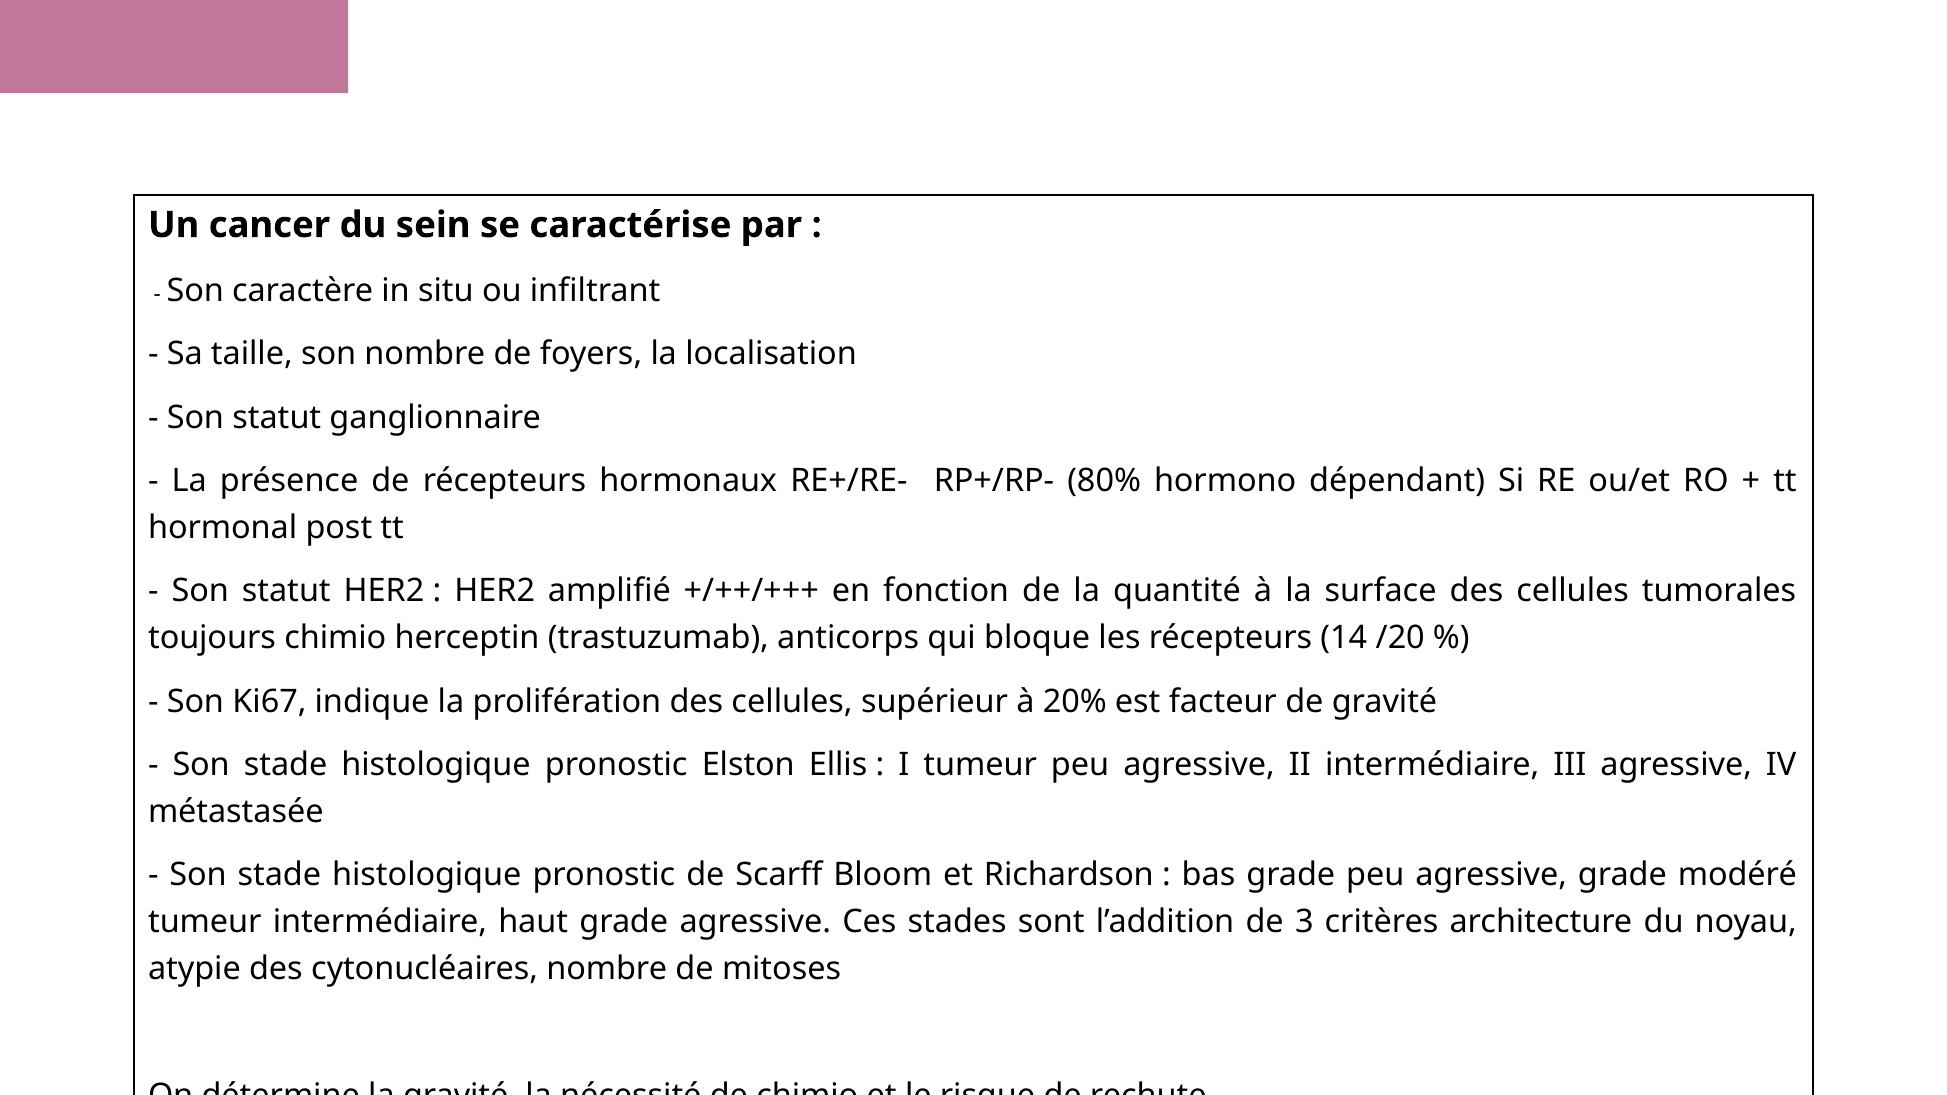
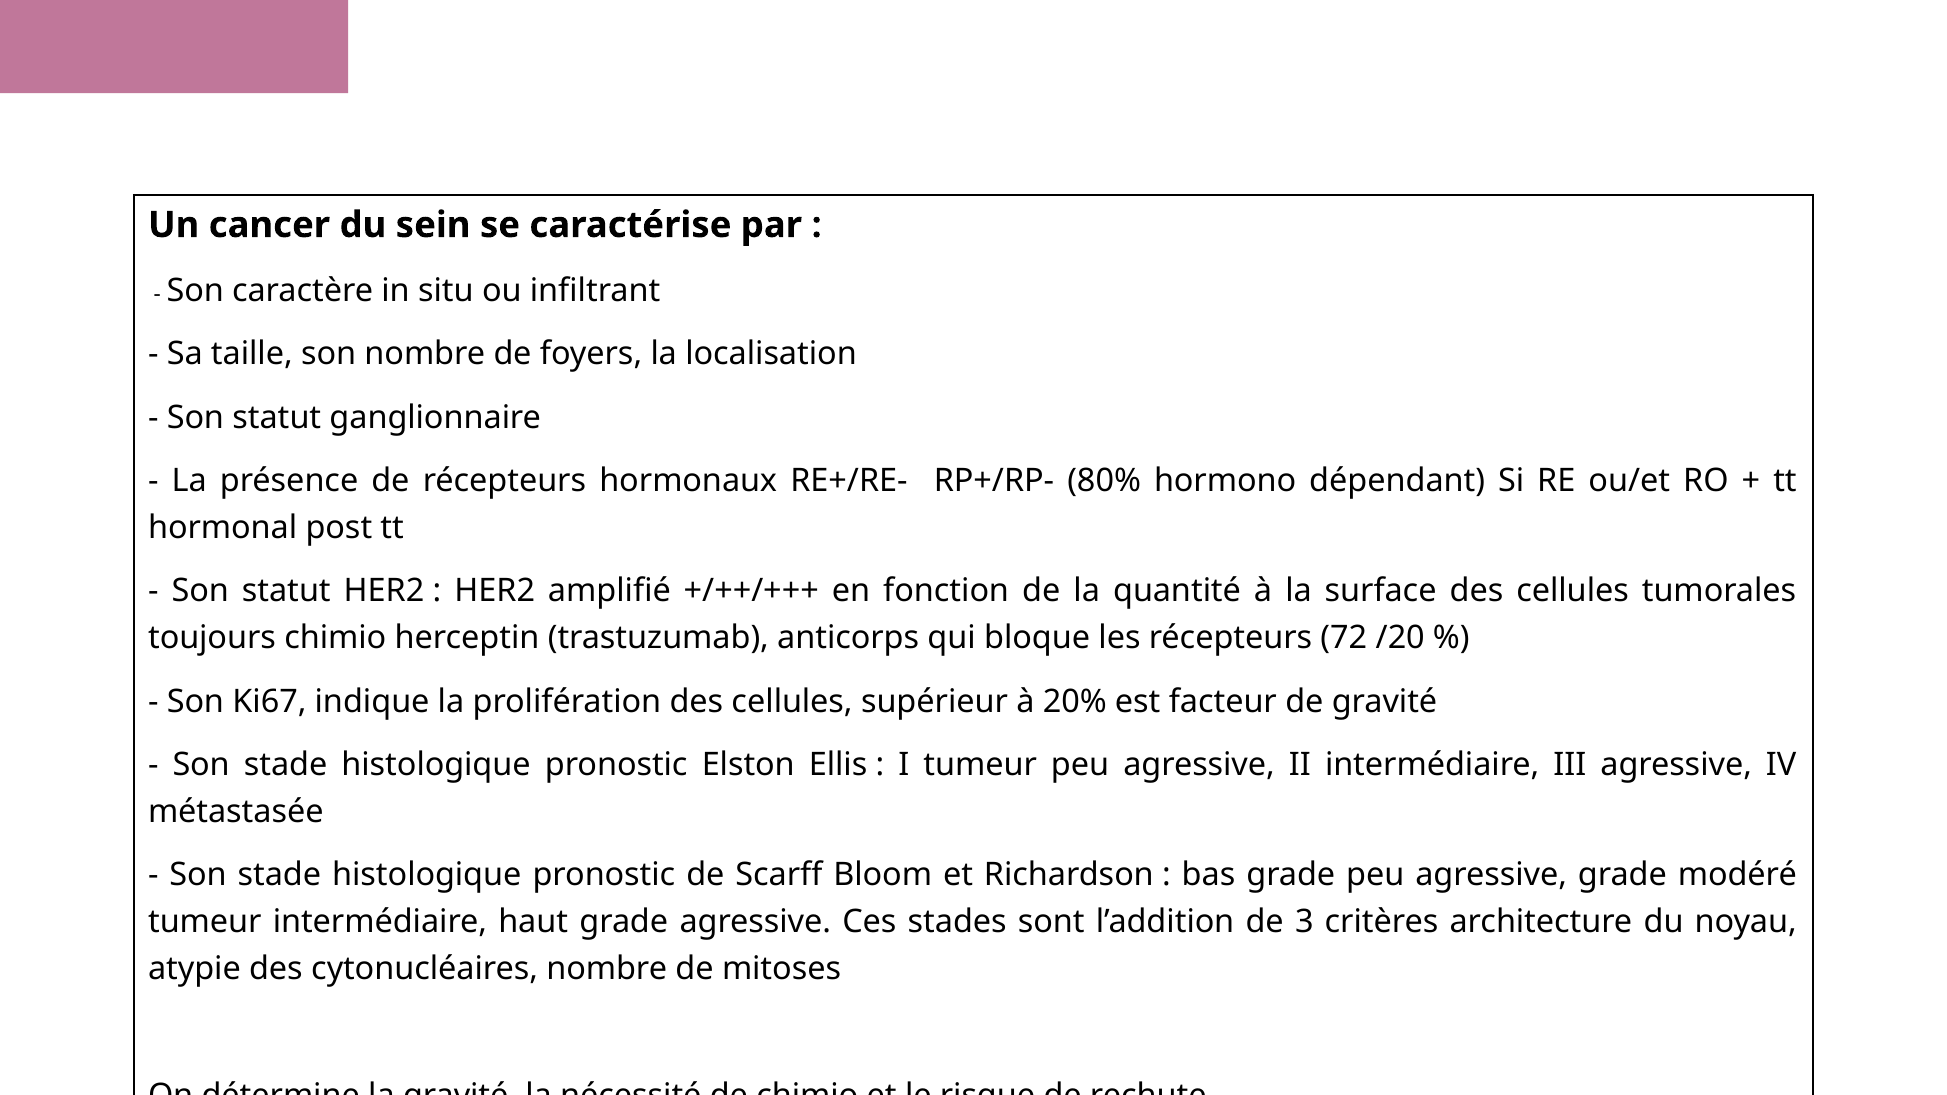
14: 14 -> 72
